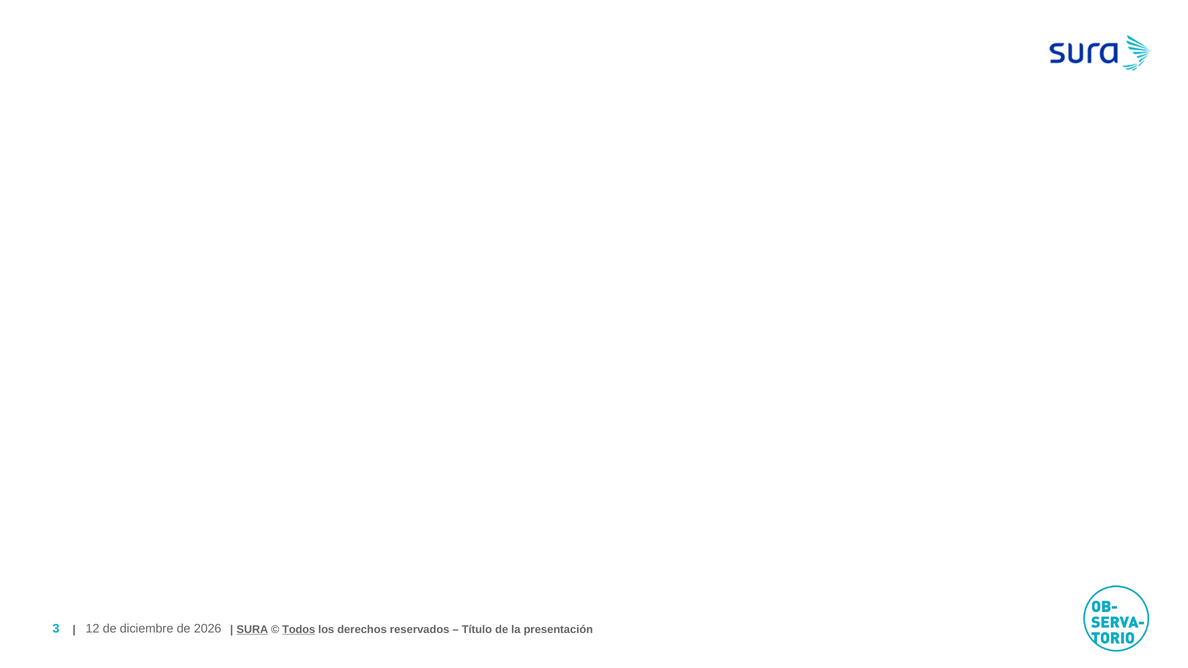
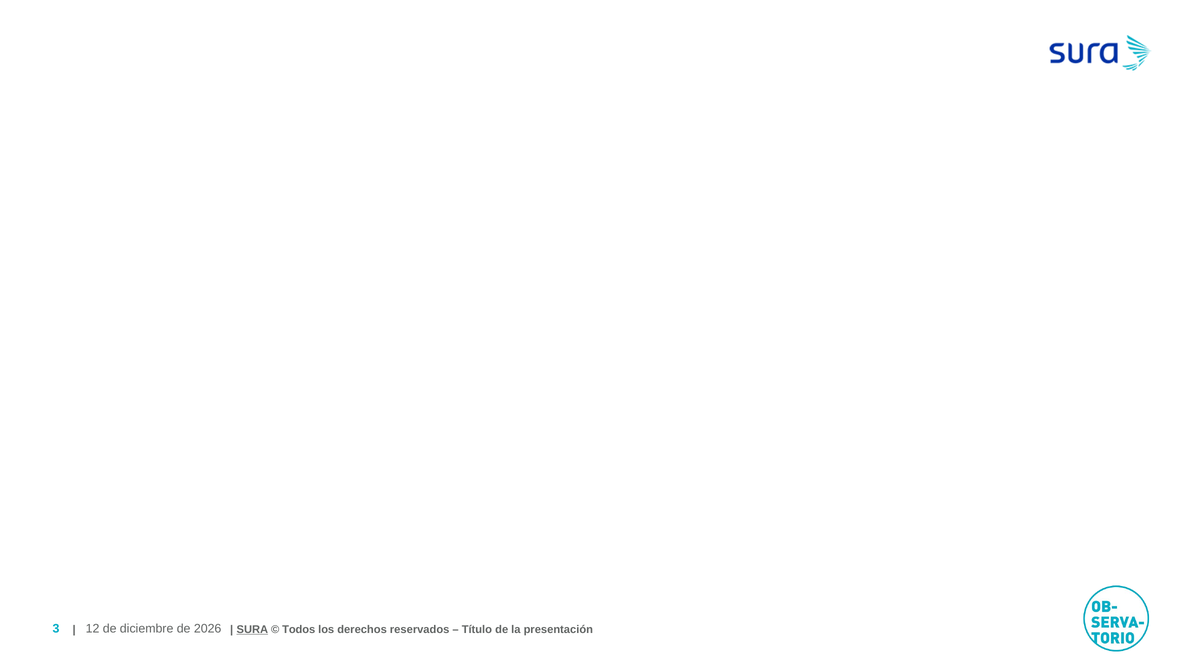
Todos underline: present -> none
